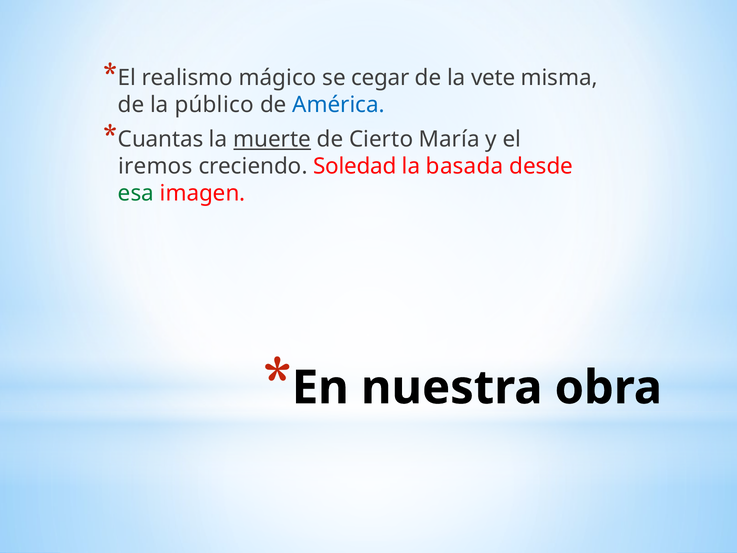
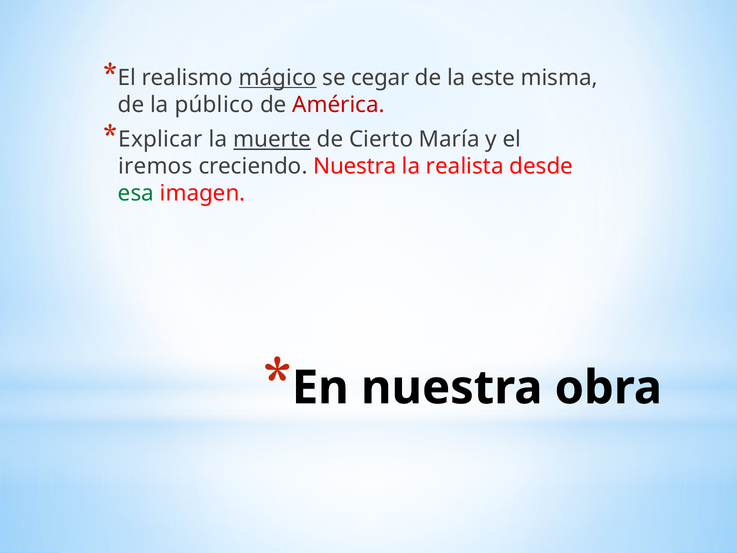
mágico underline: none -> present
vete: vete -> este
América colour: blue -> red
Cuantas: Cuantas -> Explicar
creciendo Soledad: Soledad -> Nuestra
basada: basada -> realista
